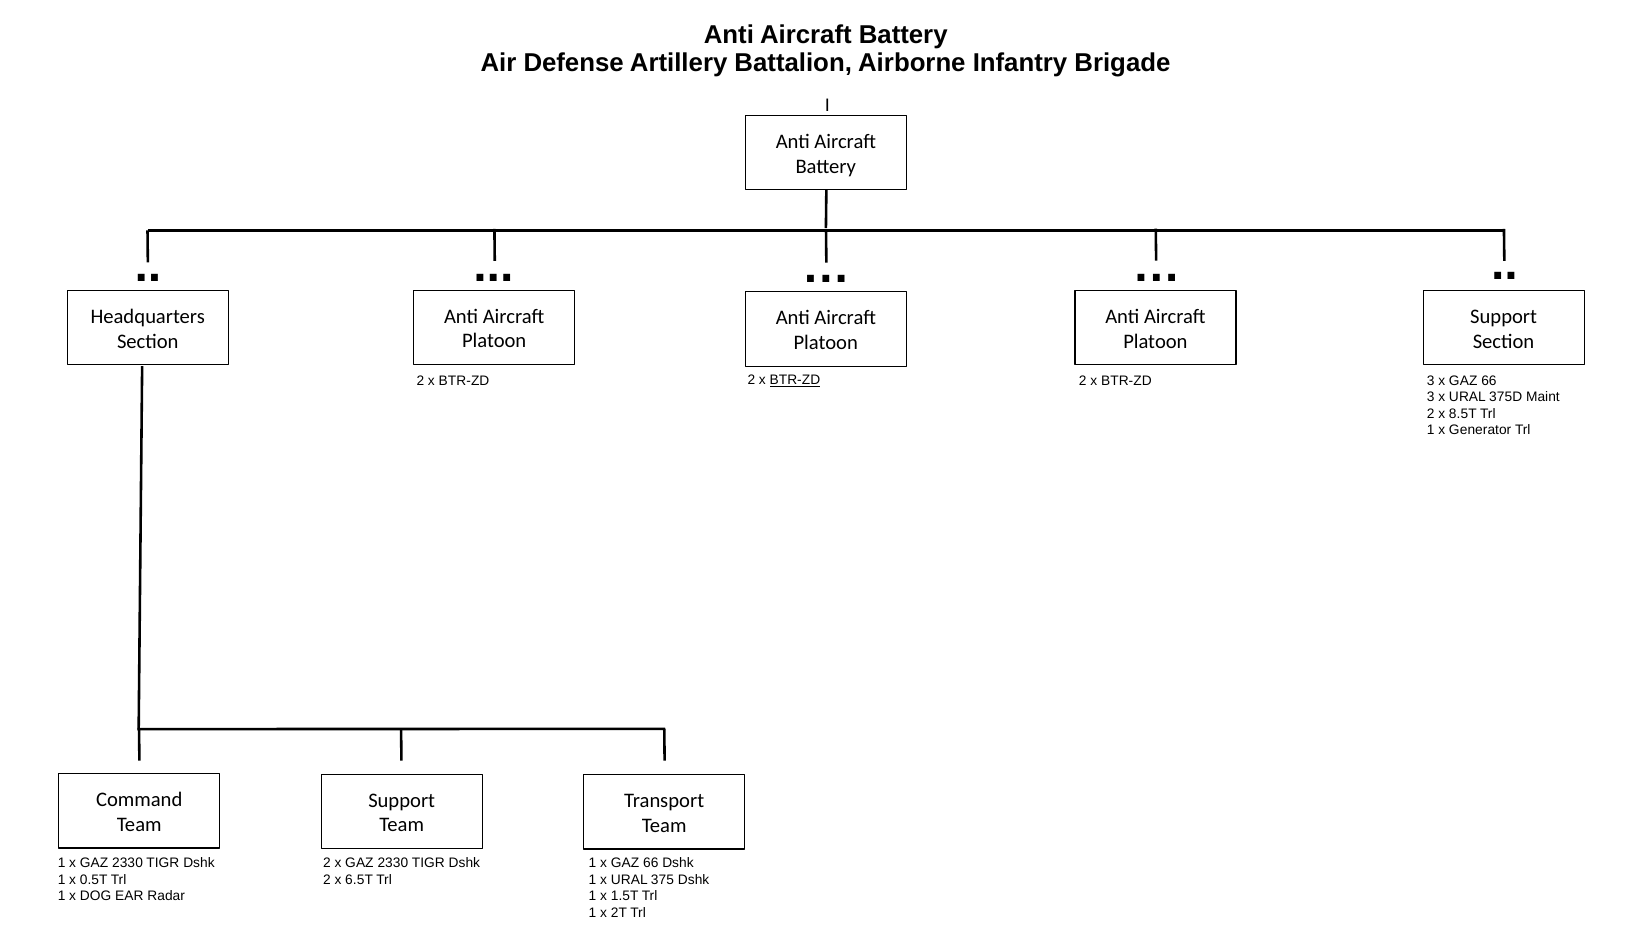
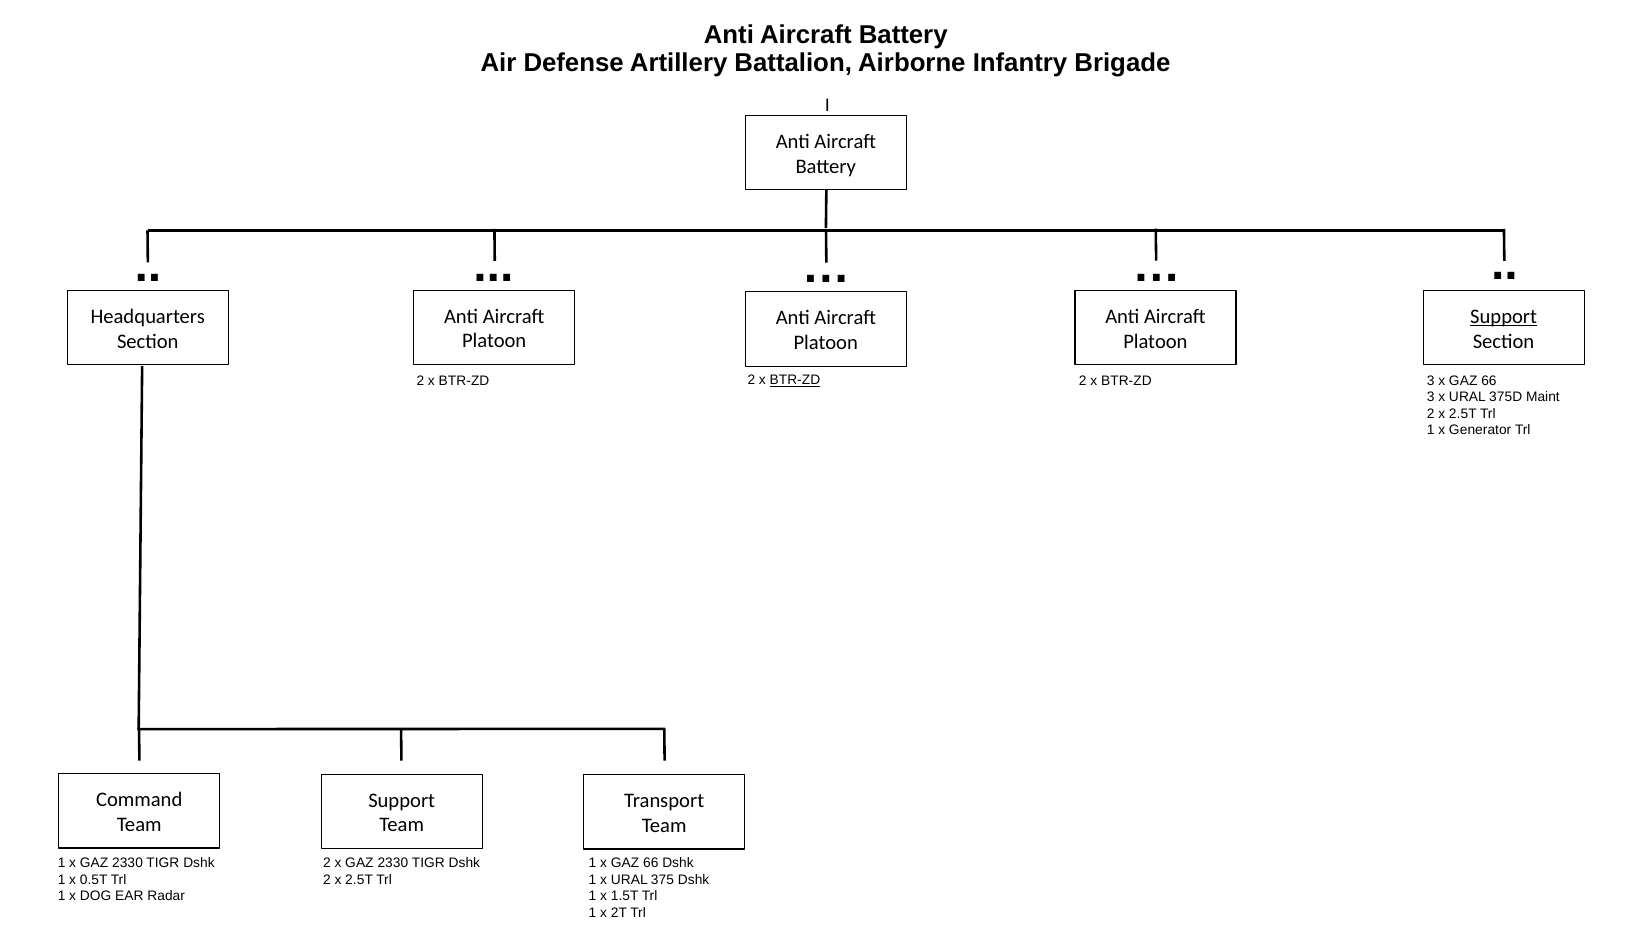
Support at (1504, 317) underline: none -> present
8.5T at (1463, 414): 8.5T -> 2.5T
6.5T at (359, 880): 6.5T -> 2.5T
